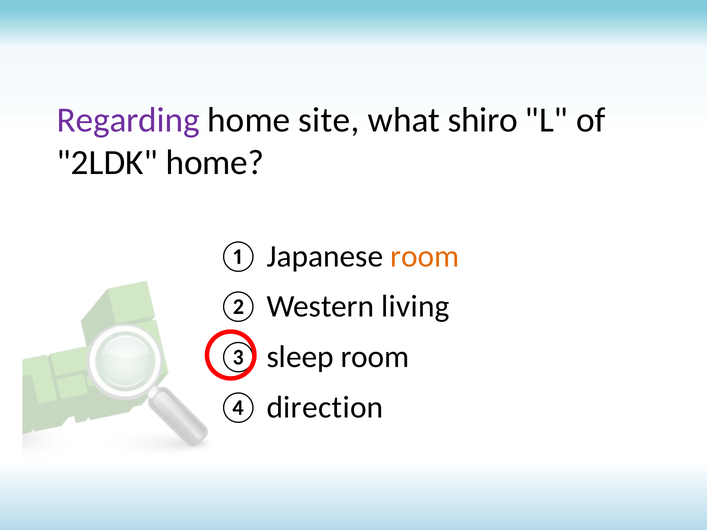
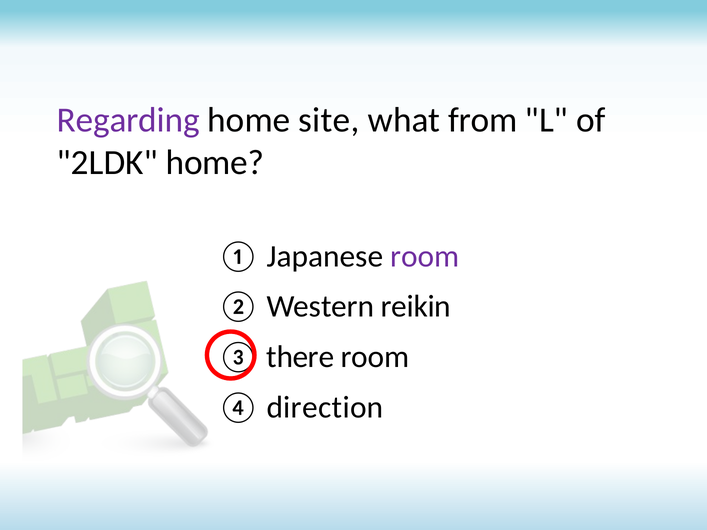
shiro: shiro -> from
room at (425, 256) colour: orange -> purple
living: living -> reikin
sleep: sleep -> there
